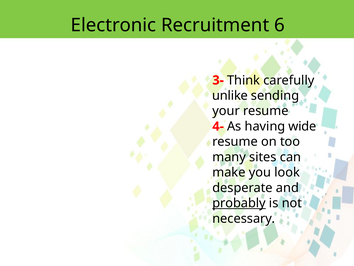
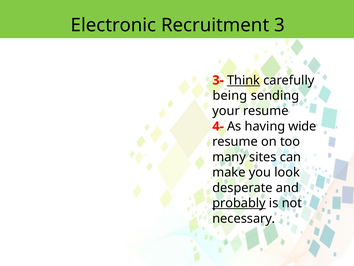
6: 6 -> 3
Think underline: none -> present
unlike: unlike -> being
